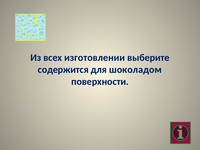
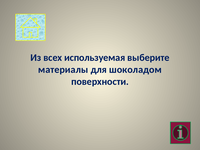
изготовлении: изготовлении -> используемая
содержится: содержится -> материалы
